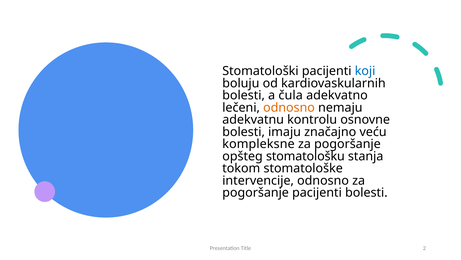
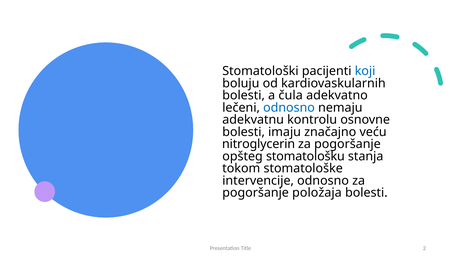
odnosno at (289, 107) colour: orange -> blue
kompleksne: kompleksne -> nitroglycerin
pogoršanje pacijenti: pacijenti -> položaja
